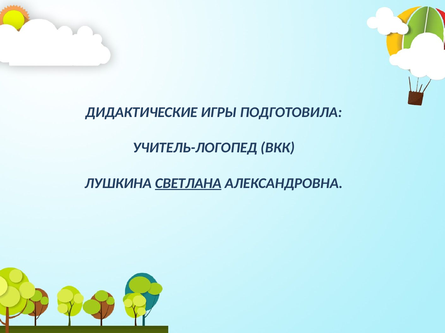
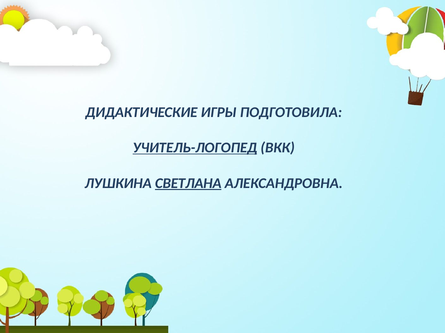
УЧИТЕЛЬ-ЛОГОПЕД underline: none -> present
